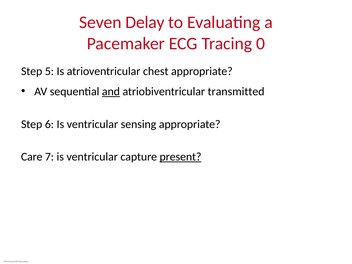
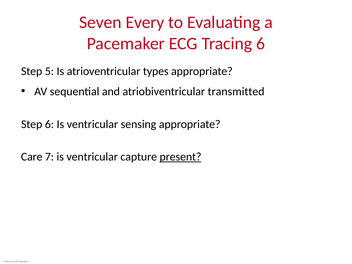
Delay: Delay -> Every
Tracing 0: 0 -> 6
chest: chest -> types
and underline: present -> none
